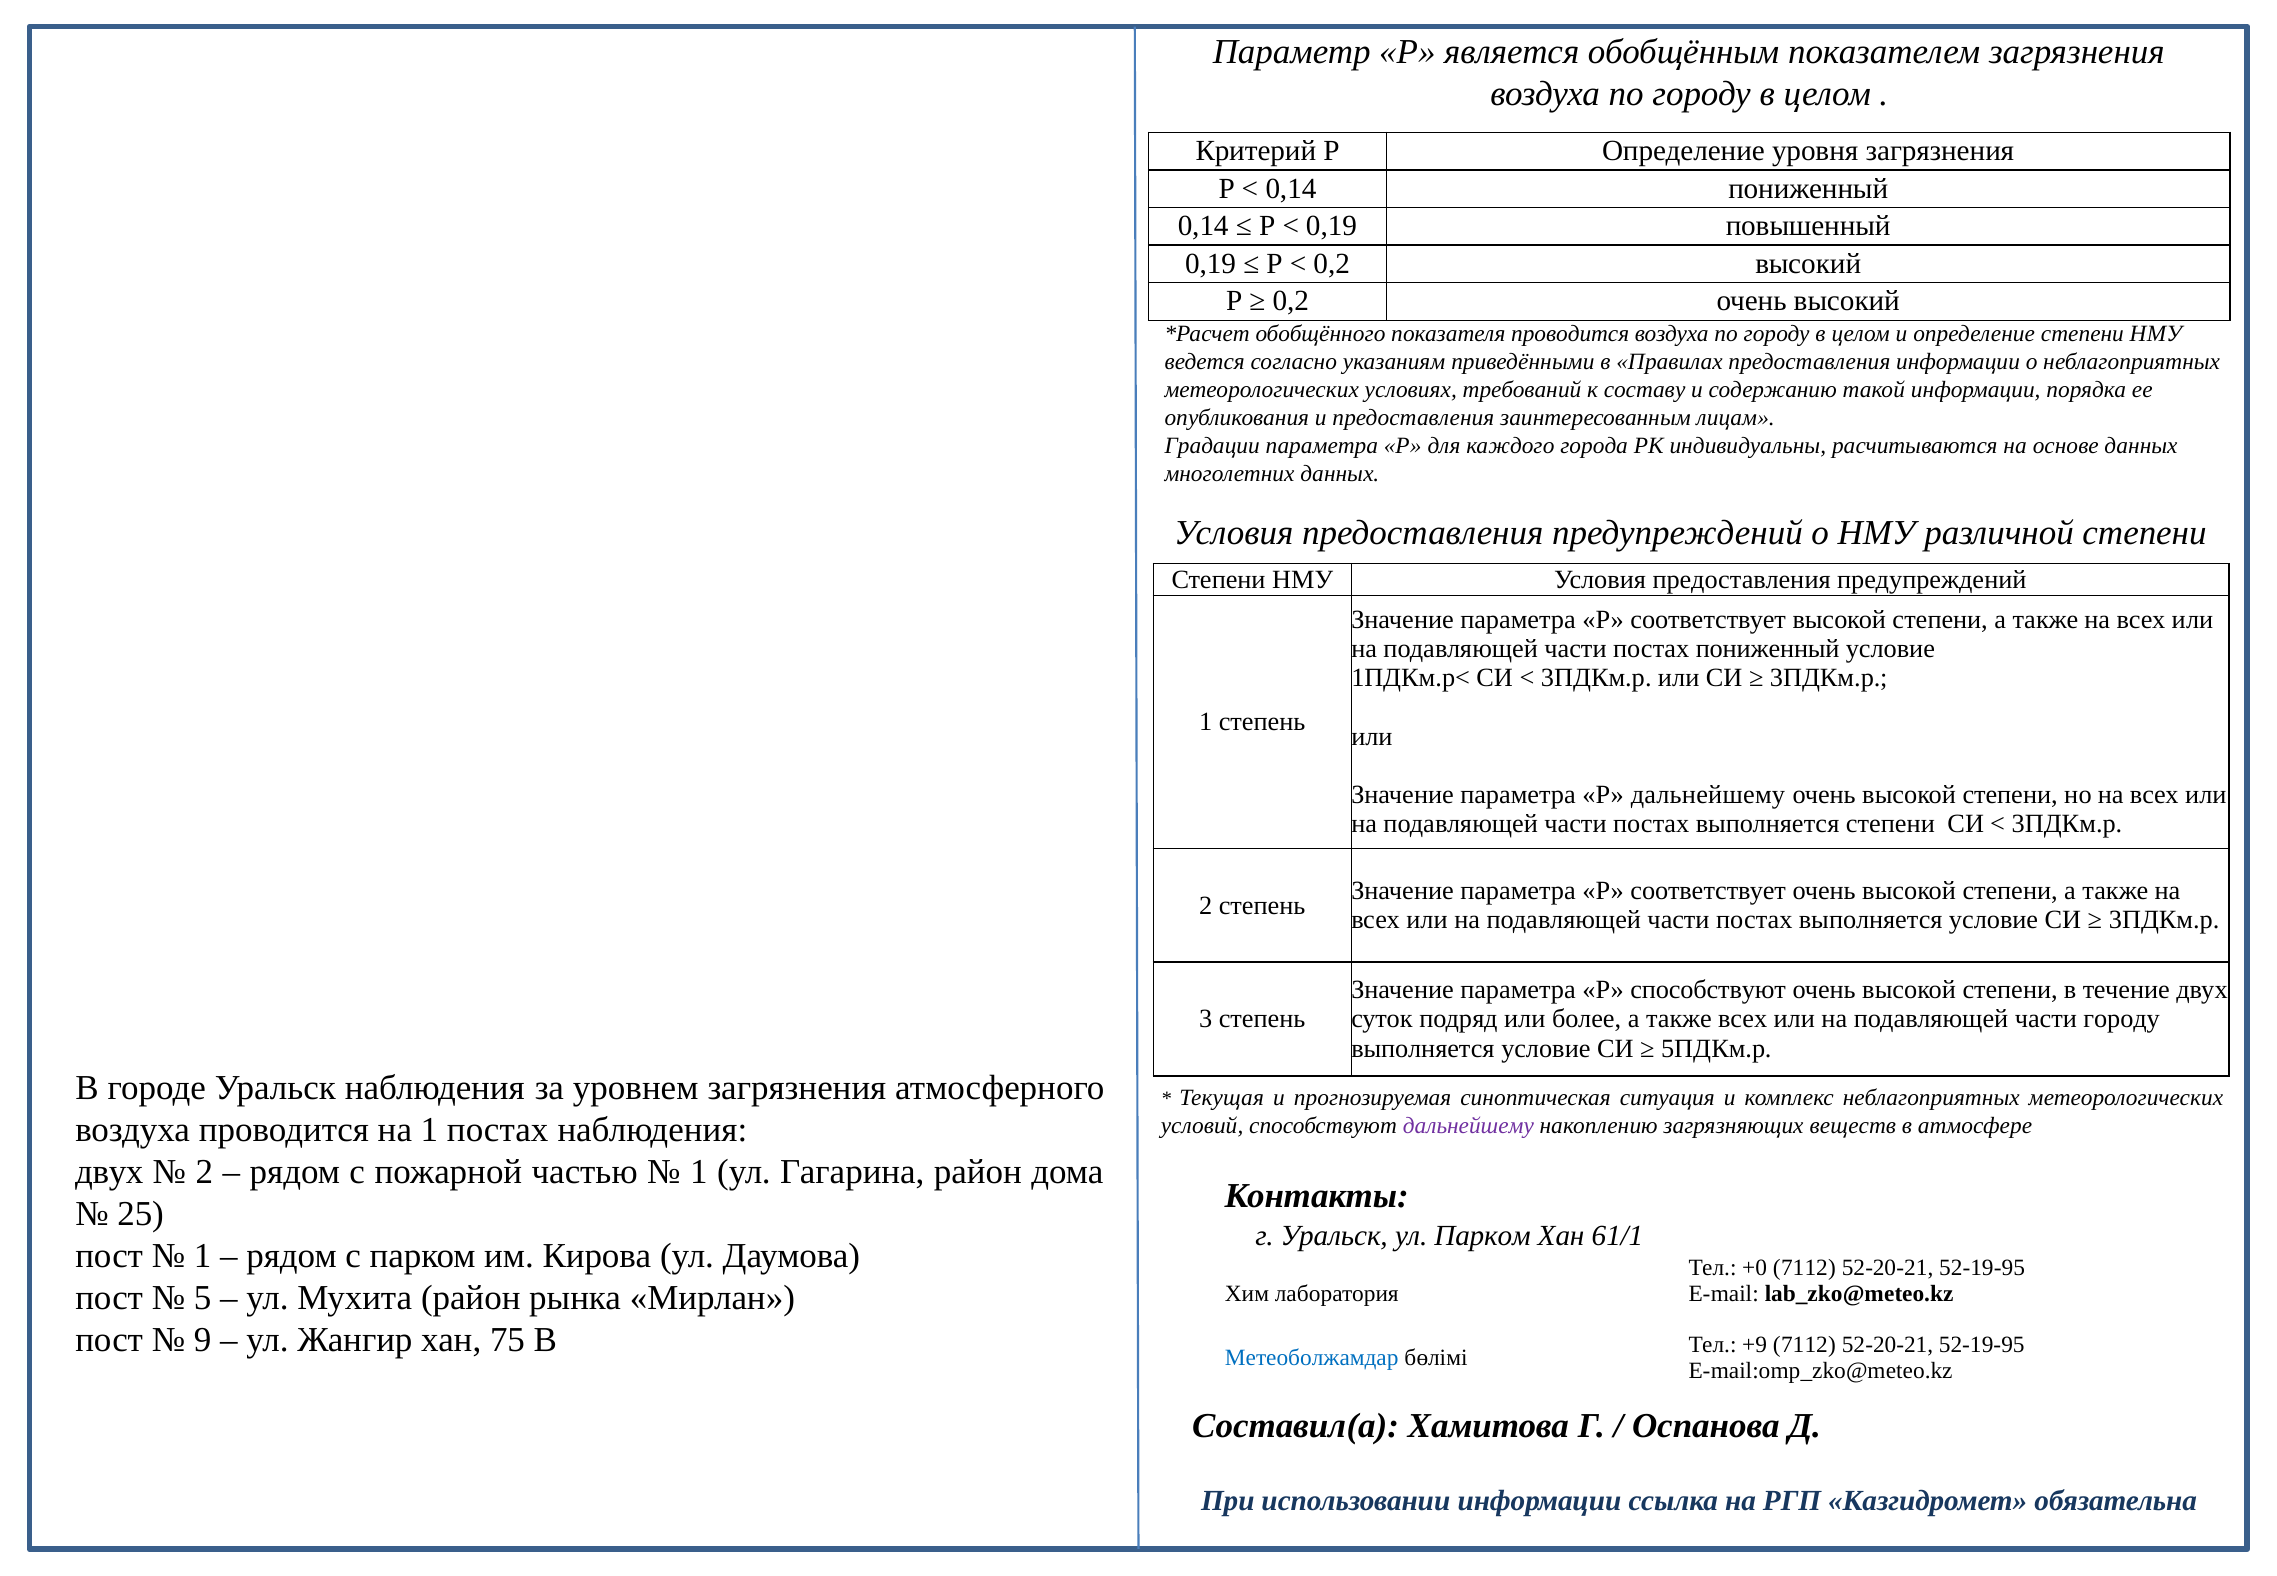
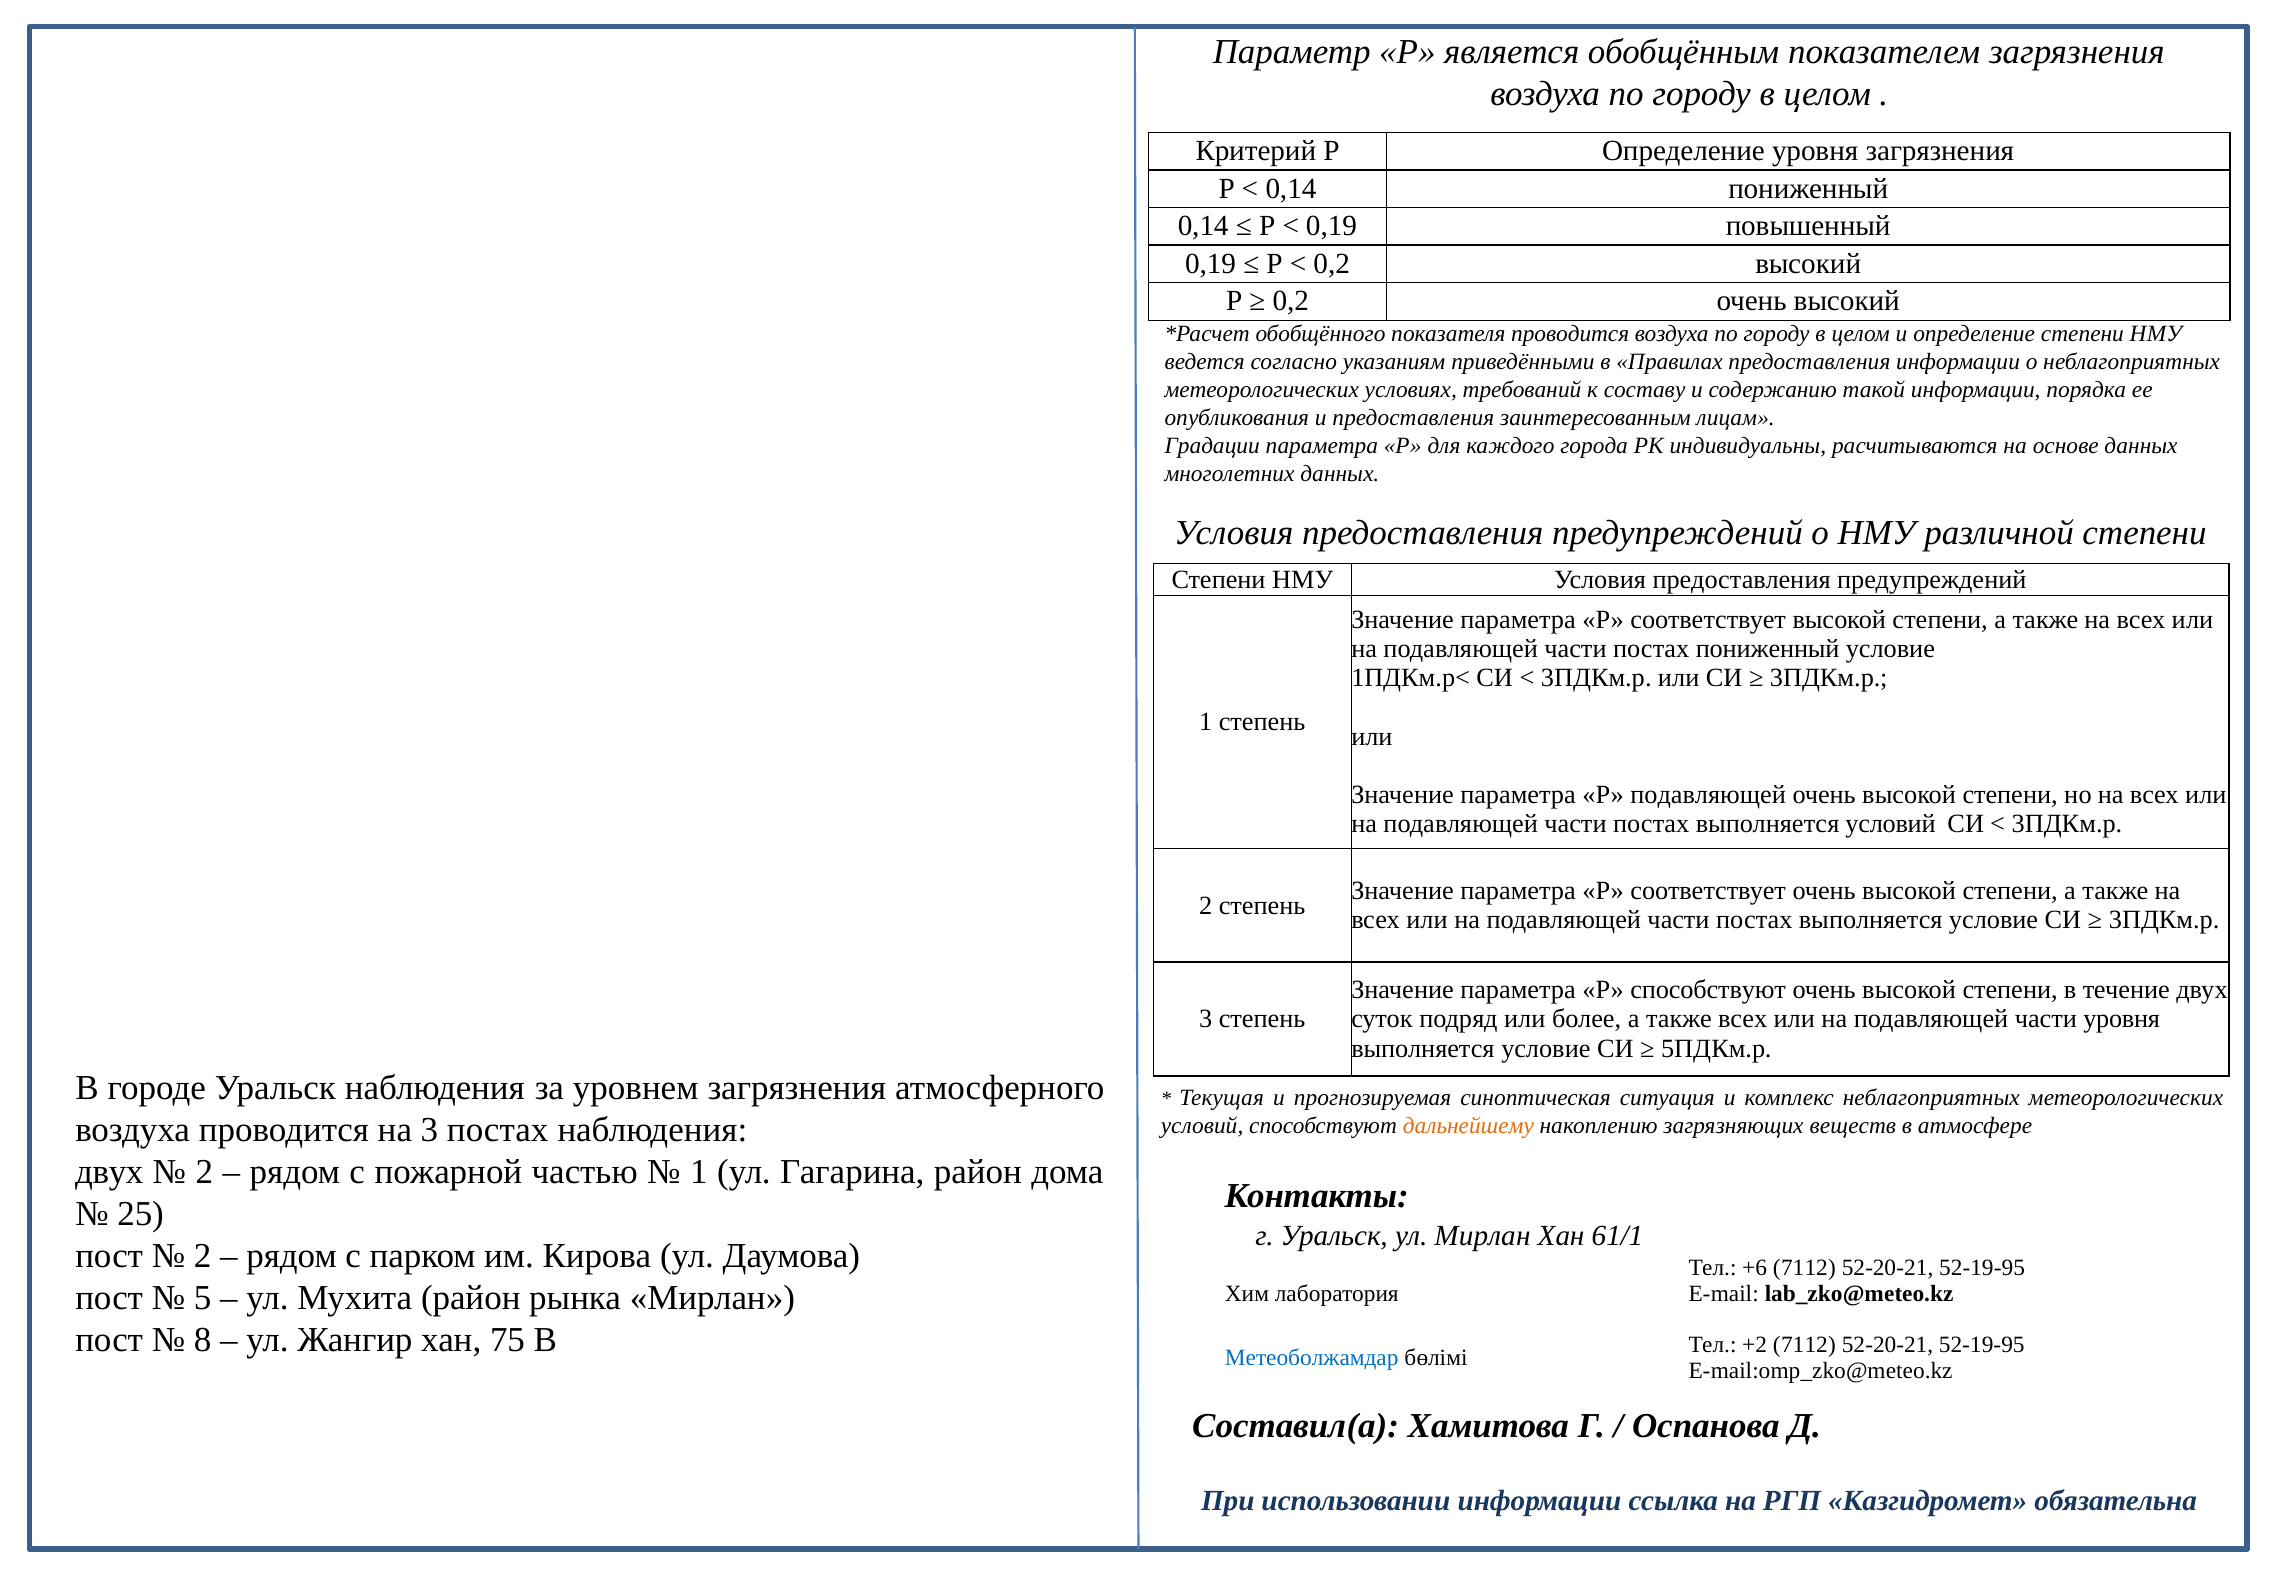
Р дальнейшему: дальнейшему -> подавляющей
выполняется степени: степени -> условий
части городу: городу -> уровня
на 1: 1 -> 3
дальнейшему at (1468, 1126) colour: purple -> orange
ул Парком: Парком -> Мирлан
1 at (203, 1256): 1 -> 2
+0: +0 -> +6
9: 9 -> 8
+9: +9 -> +2
